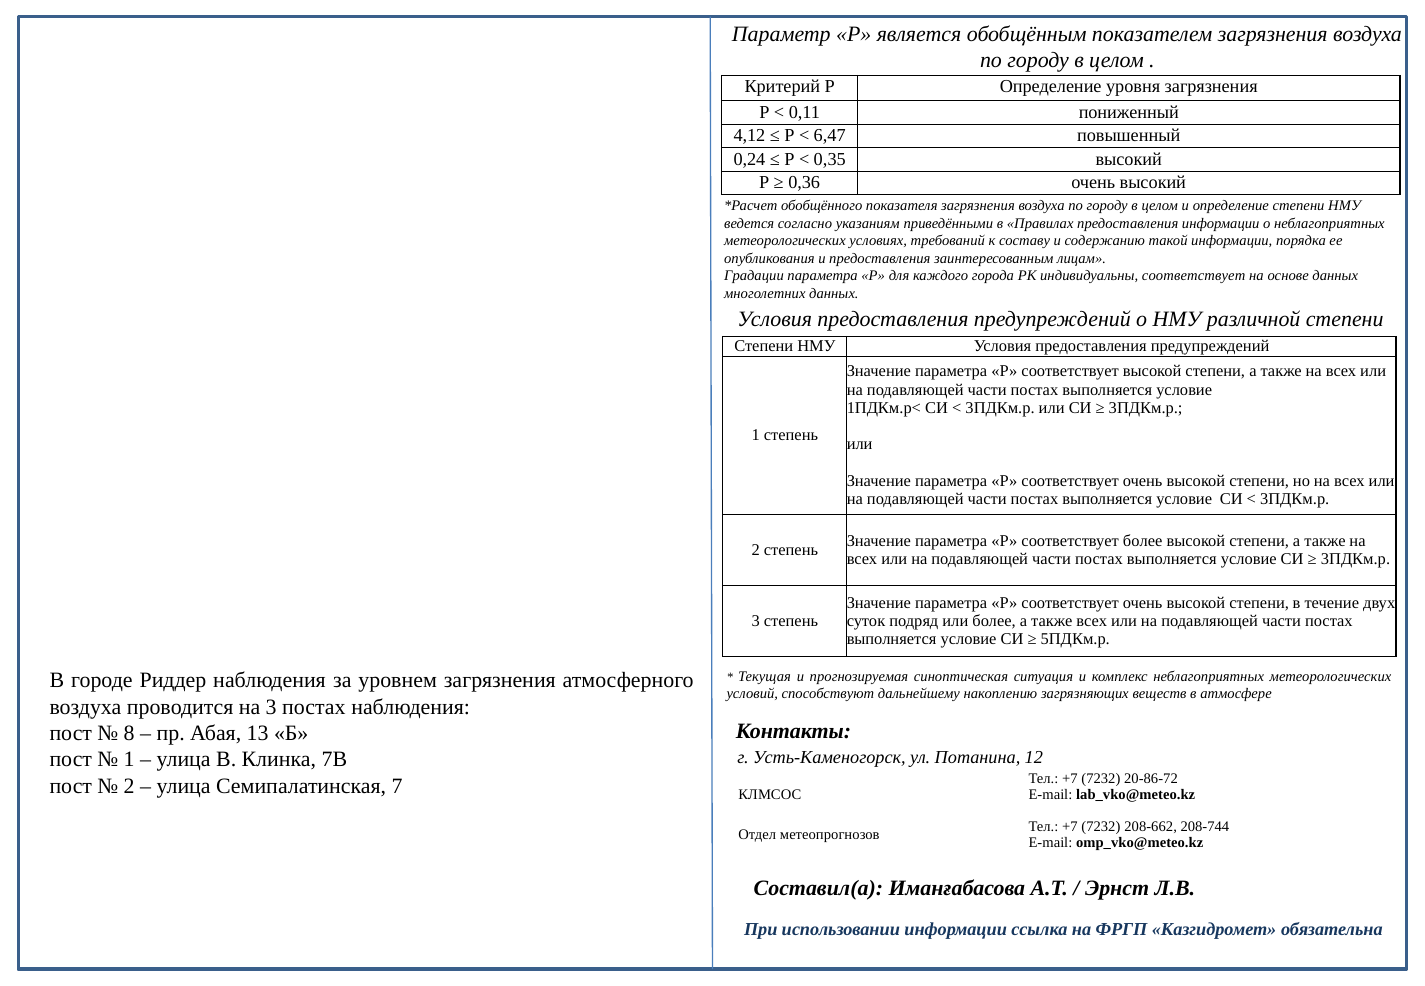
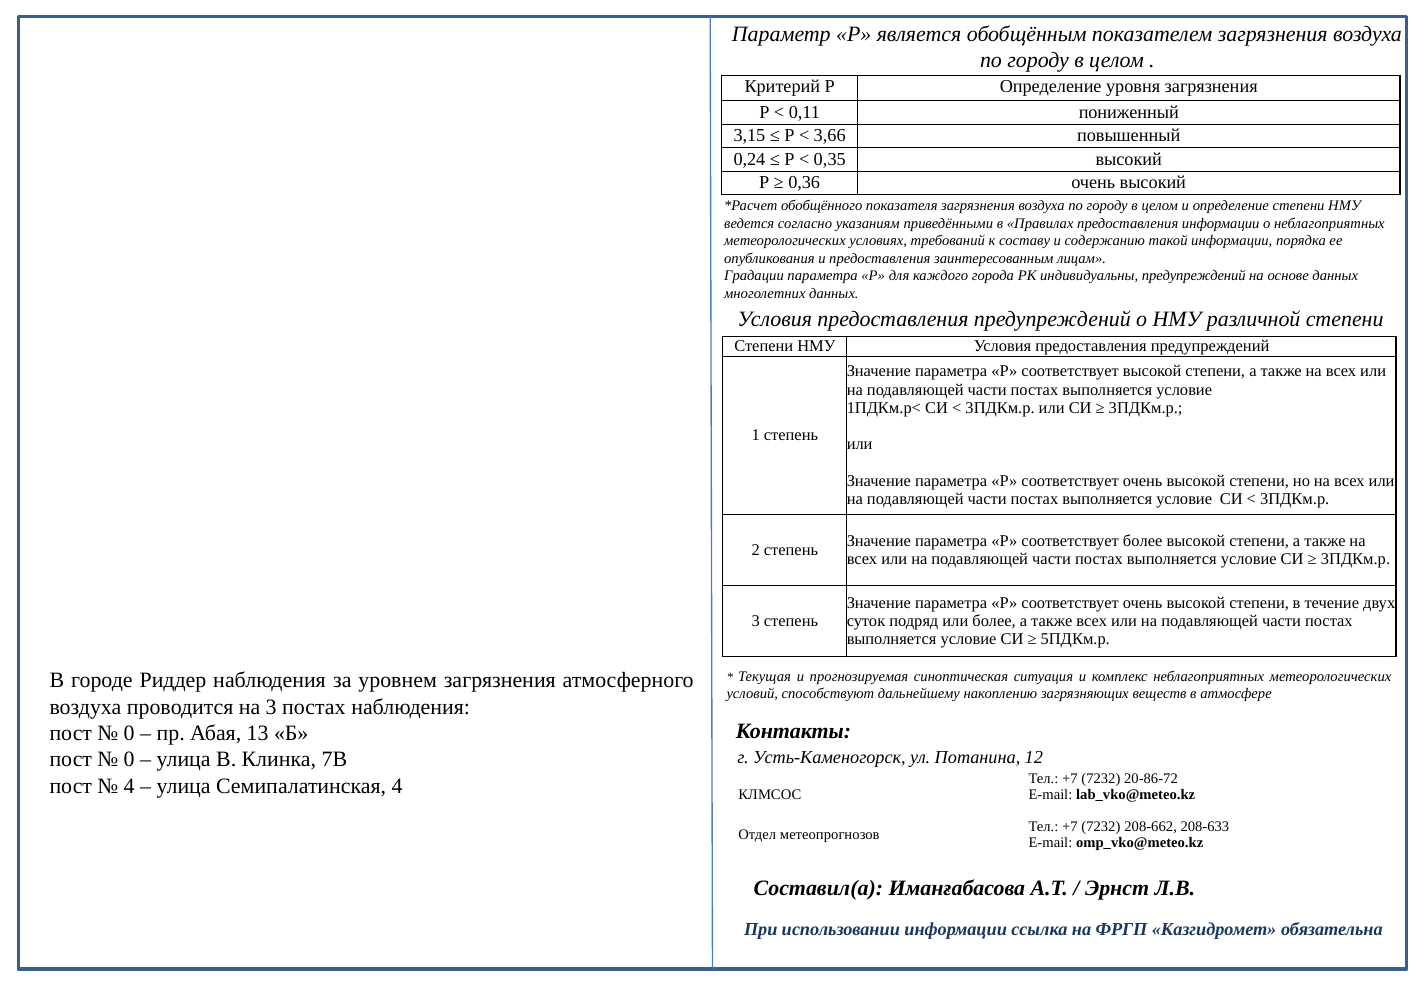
4,12: 4,12 -> 3,15
6,47: 6,47 -> 3,66
индивидуальны соответствует: соответствует -> предупреждений
8 at (129, 734): 8 -> 0
1 at (129, 760): 1 -> 0
2 at (129, 786): 2 -> 4
Семипалатинская 7: 7 -> 4
208-744: 208-744 -> 208-633
